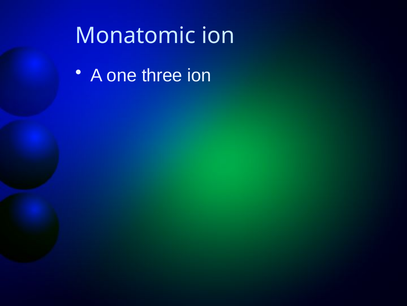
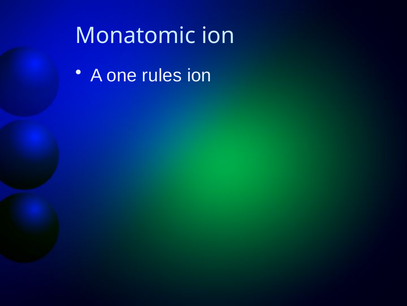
three: three -> rules
